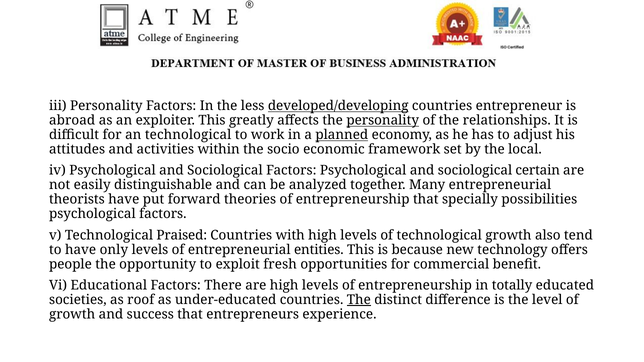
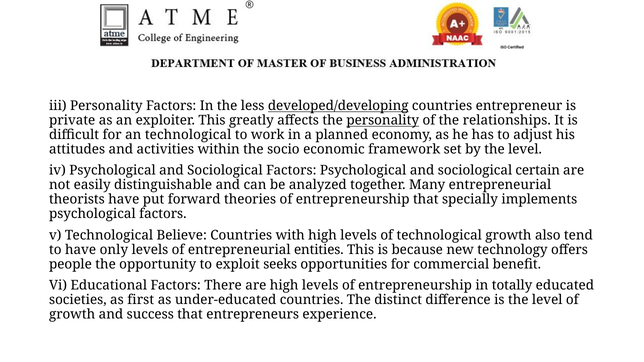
abroad: abroad -> private
planned underline: present -> none
by the local: local -> level
possibilities: possibilities -> implements
Praised: Praised -> Believe
fresh: fresh -> seeks
roof: roof -> first
The at (359, 300) underline: present -> none
